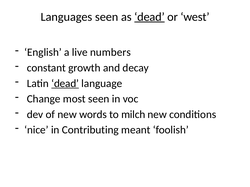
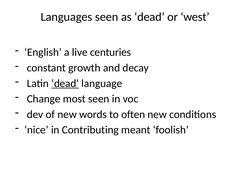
dead at (149, 17) underline: present -> none
numbers: numbers -> centuries
milch: milch -> often
